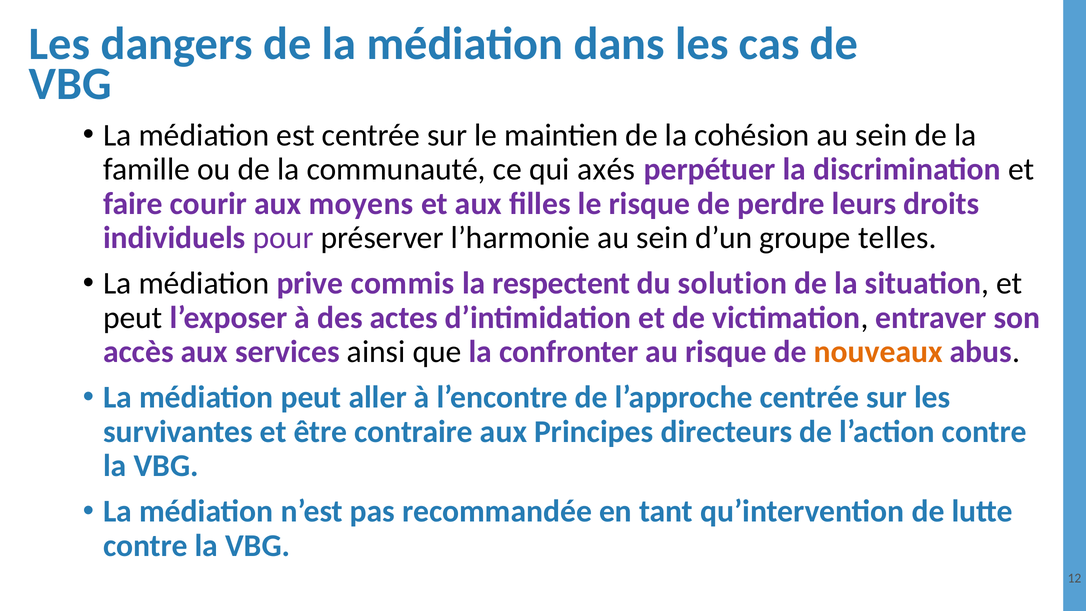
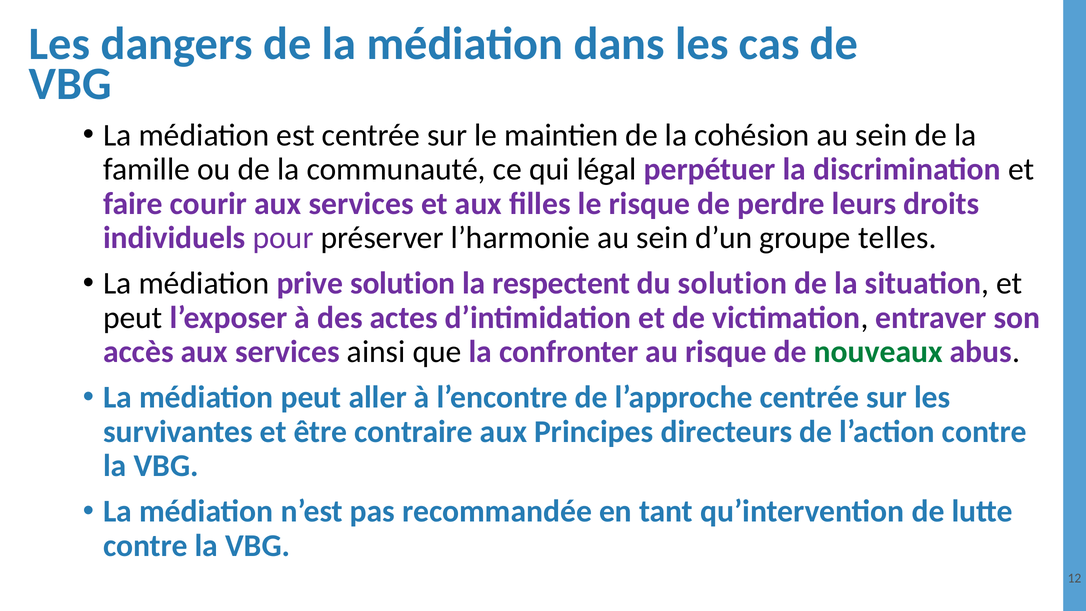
axés: axés -> légal
courir aux moyens: moyens -> services
prive commis: commis -> solution
nouveaux colour: orange -> green
